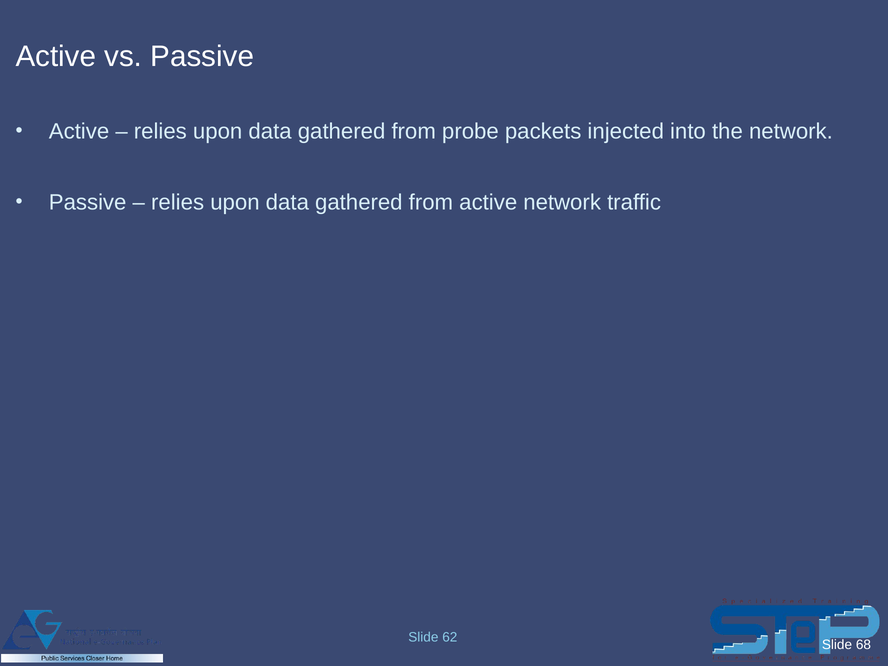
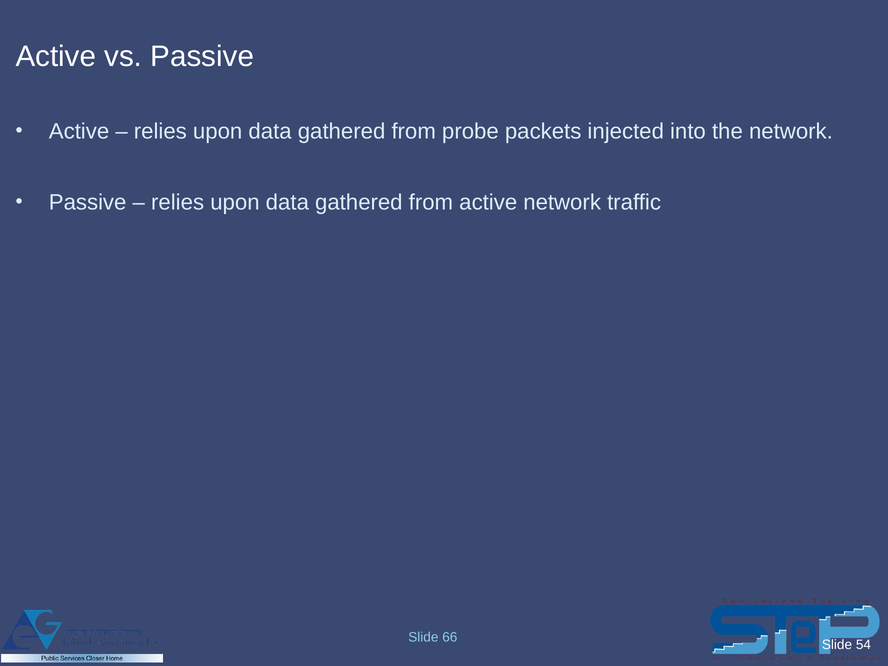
62: 62 -> 66
68: 68 -> 54
